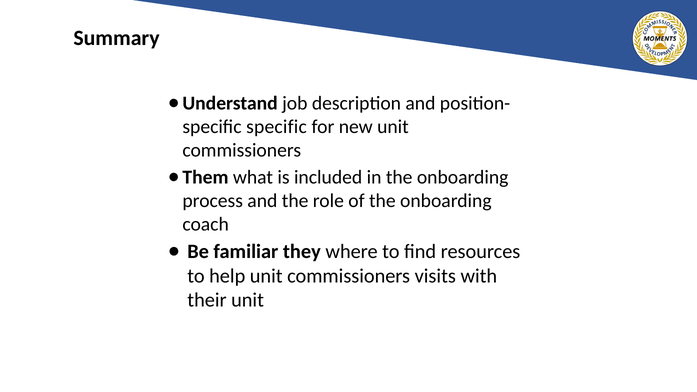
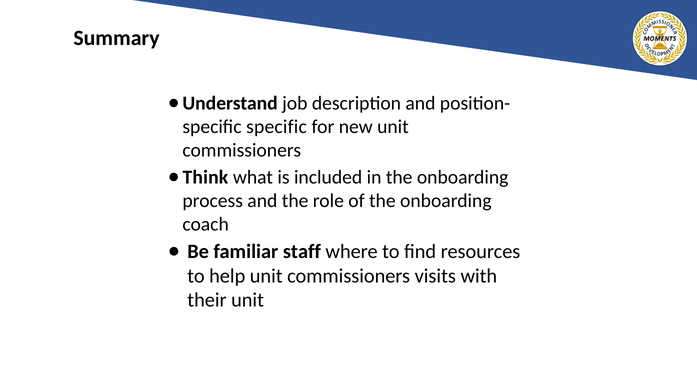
Them: Them -> Think
they: they -> staff
